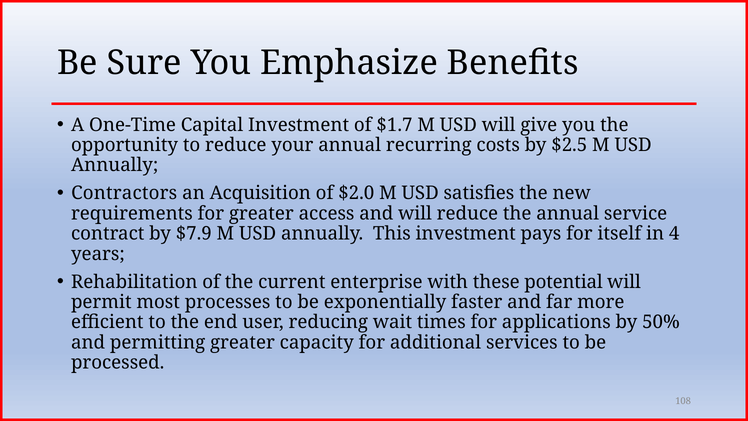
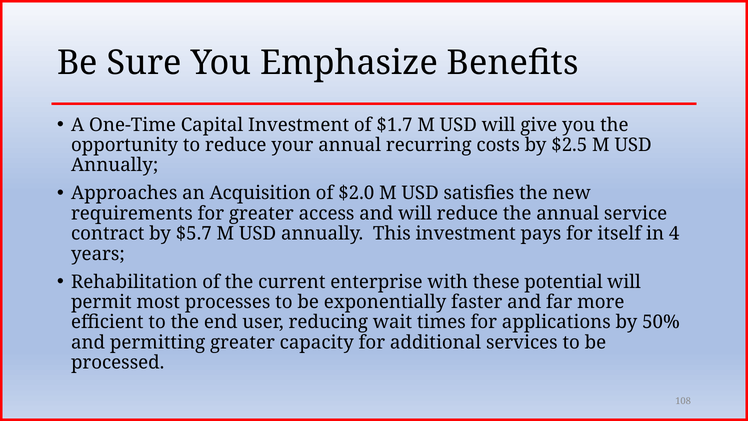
Contractors: Contractors -> Approaches
$7.9: $7.9 -> $5.7
